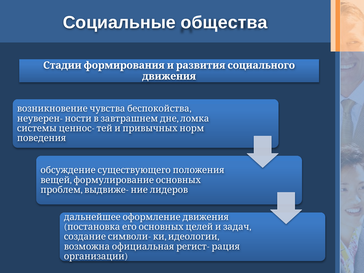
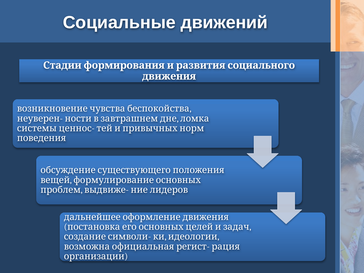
общества: общества -> движений
